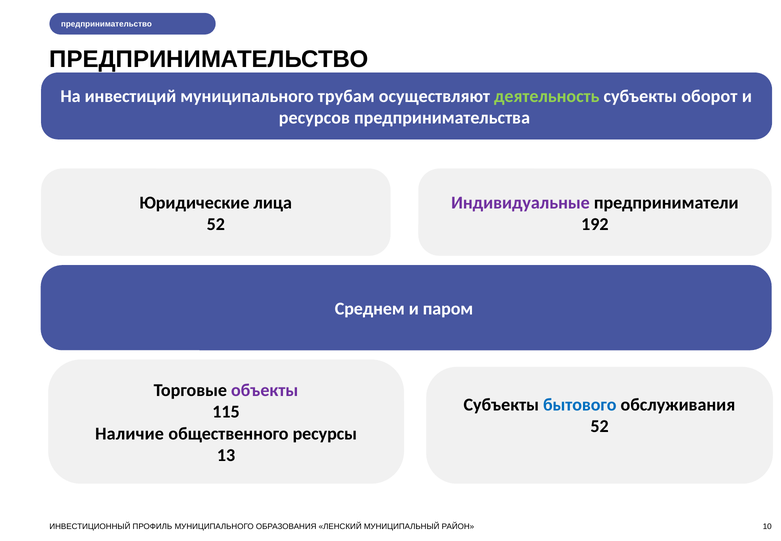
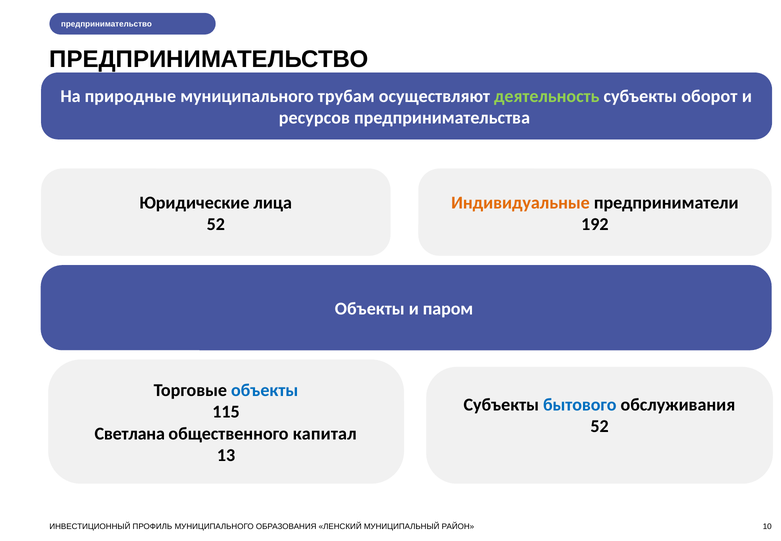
инвестиций: инвестиций -> природные
Индивидуальные colour: purple -> orange
Среднем at (370, 309): Среднем -> Объекты
объекты at (265, 390) colour: purple -> blue
Наличие: Наличие -> Светлана
ресурсы: ресурсы -> капитал
